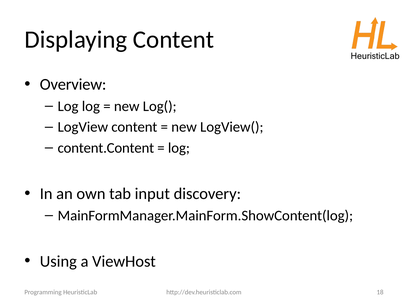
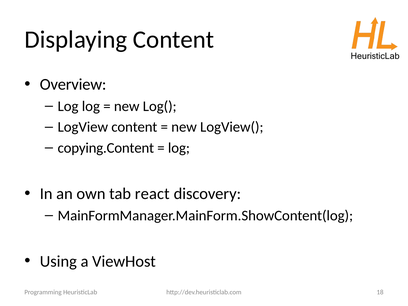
content.Content: content.Content -> copying.Content
input: input -> react
